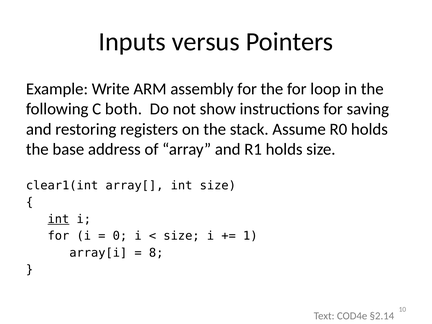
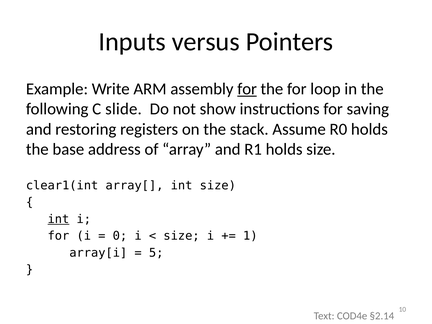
for at (247, 89) underline: none -> present
both: both -> slide
8: 8 -> 5
